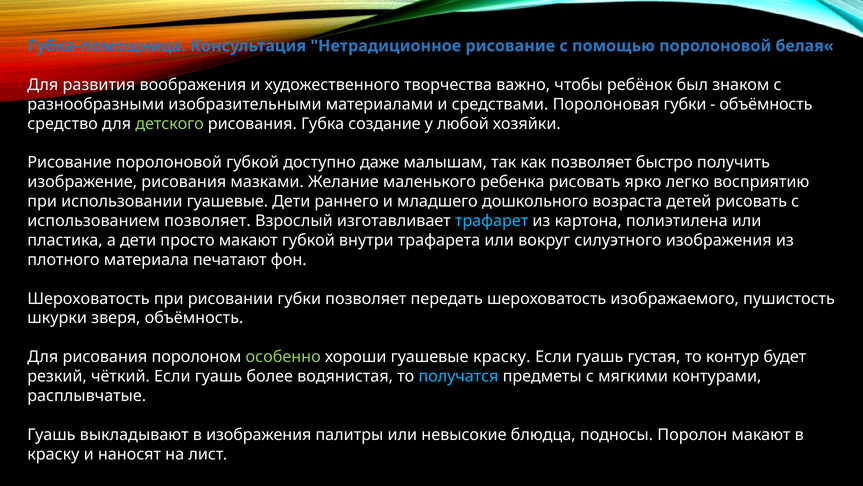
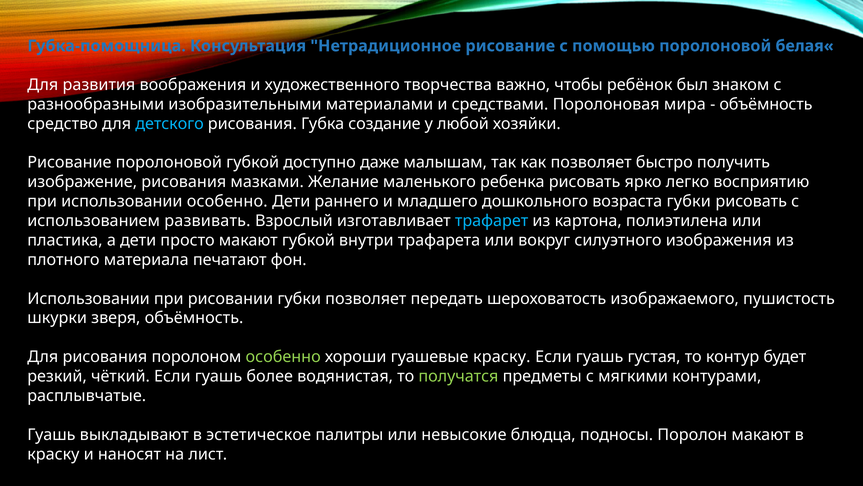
Поролоновая губки: губки -> мира
детского colour: light green -> light blue
использовании гуашевые: гуашевые -> особенно
возраста детей: детей -> губки
использованием позволяет: позволяет -> развивать
Шероховатость at (88, 298): Шероховатость -> Использовании
получатся colour: light blue -> light green
в изображения: изображения -> эстетическое
